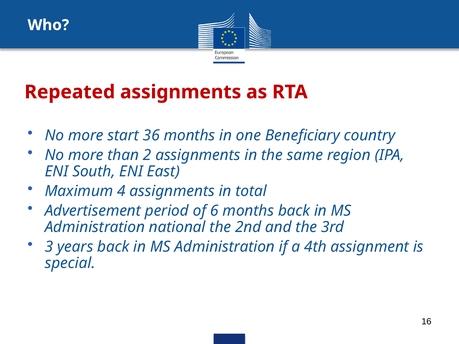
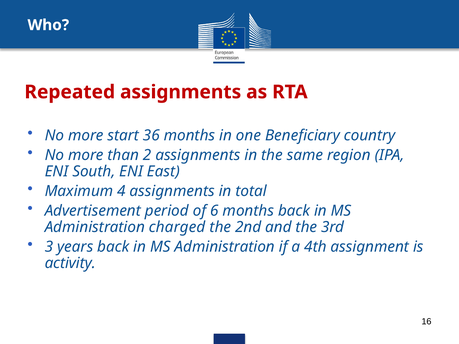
national: national -> charged
special: special -> activity
